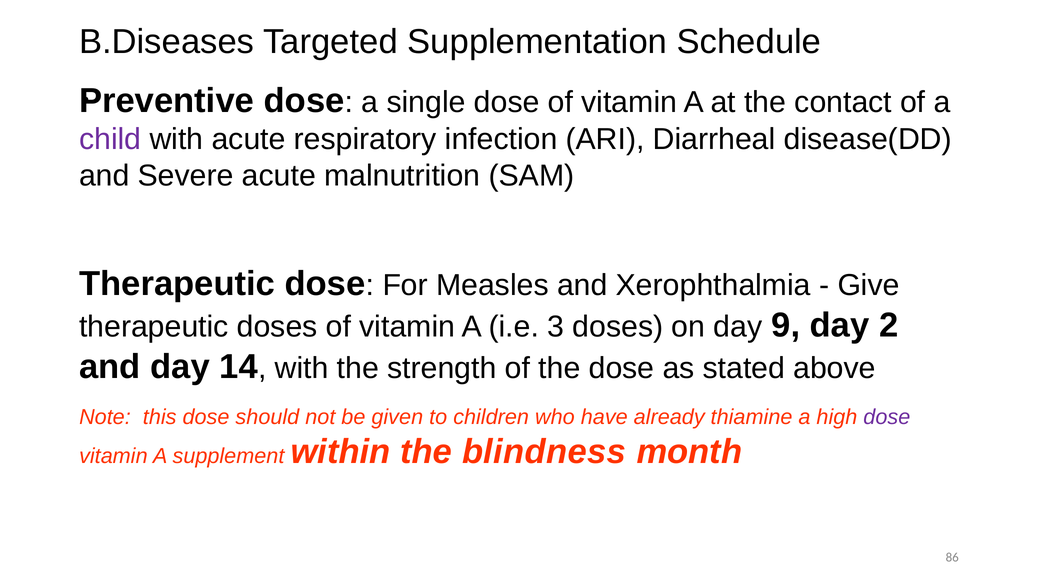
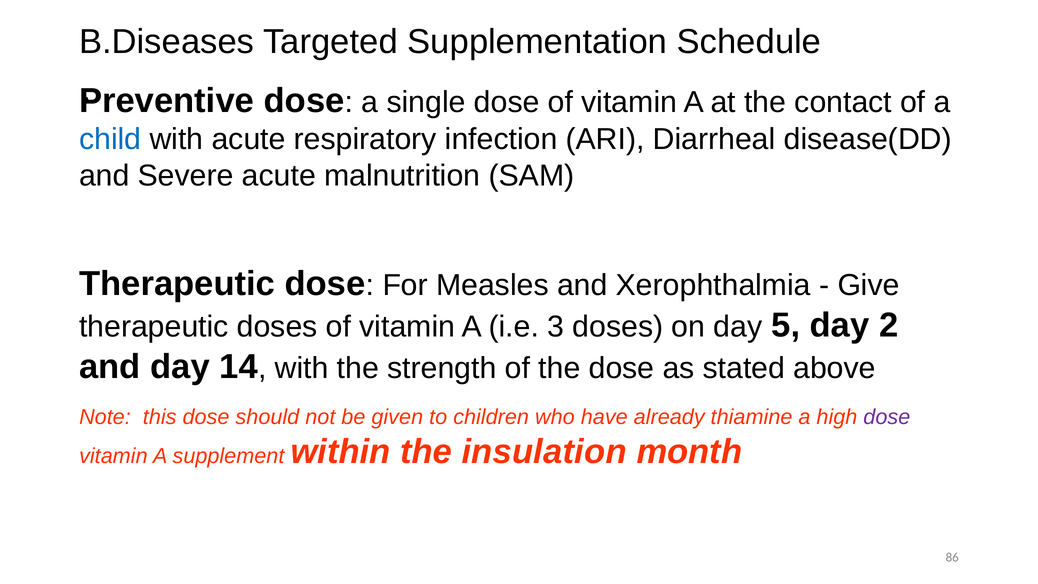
child colour: purple -> blue
9: 9 -> 5
blindness: blindness -> insulation
